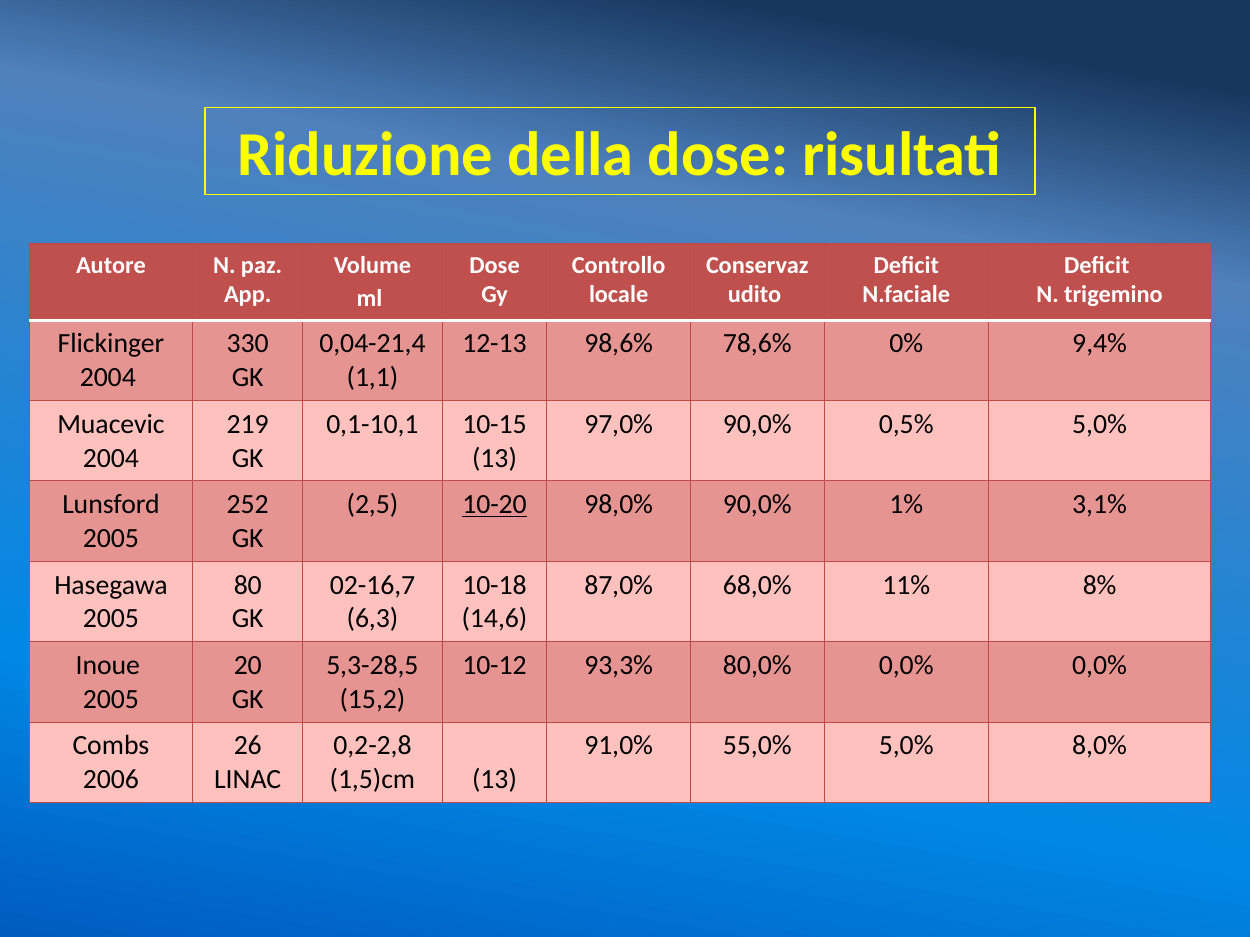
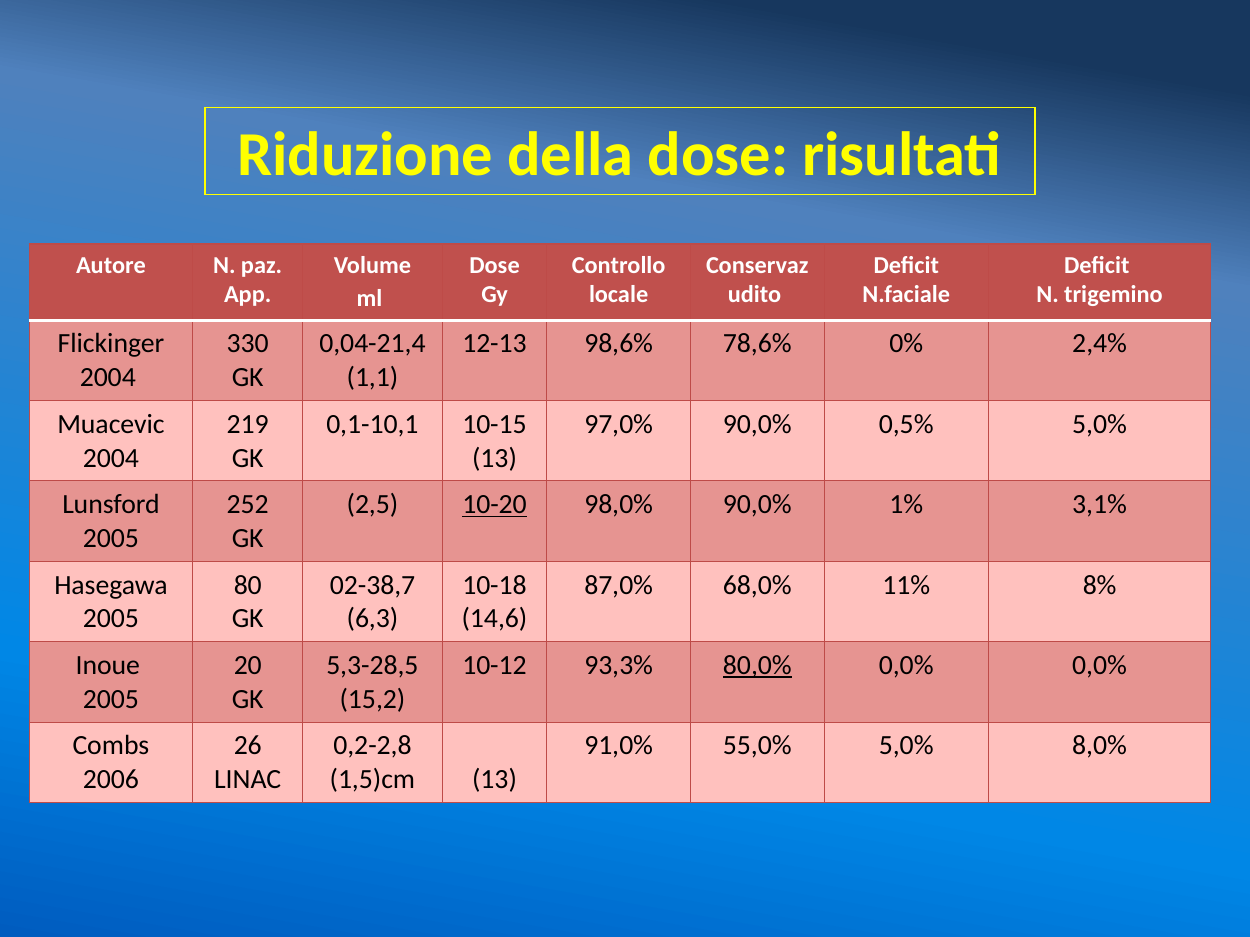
9,4%: 9,4% -> 2,4%
02-16,7: 02-16,7 -> 02-38,7
80,0% underline: none -> present
